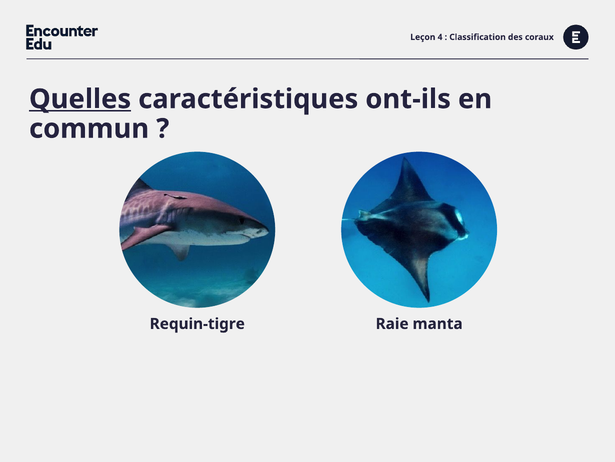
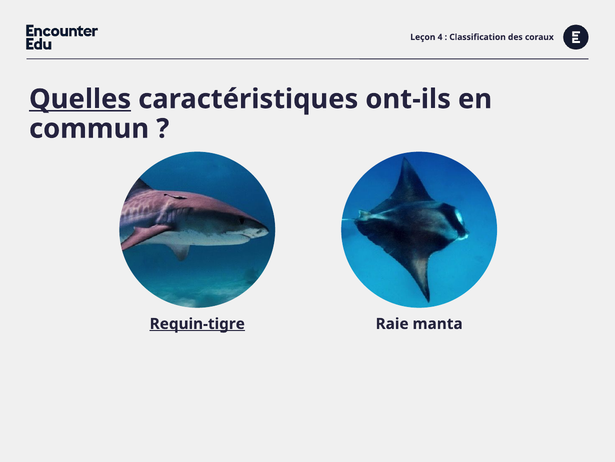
Requin-tigre underline: none -> present
